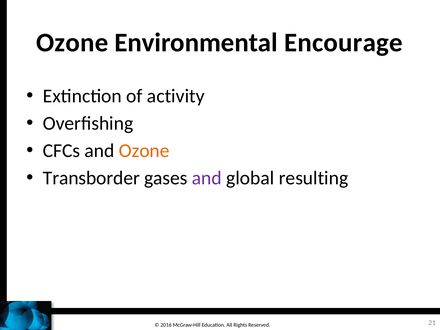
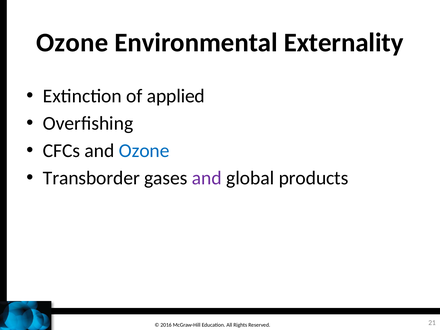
Encourage: Encourage -> Externality
activity: activity -> applied
Ozone at (144, 151) colour: orange -> blue
resulting: resulting -> products
